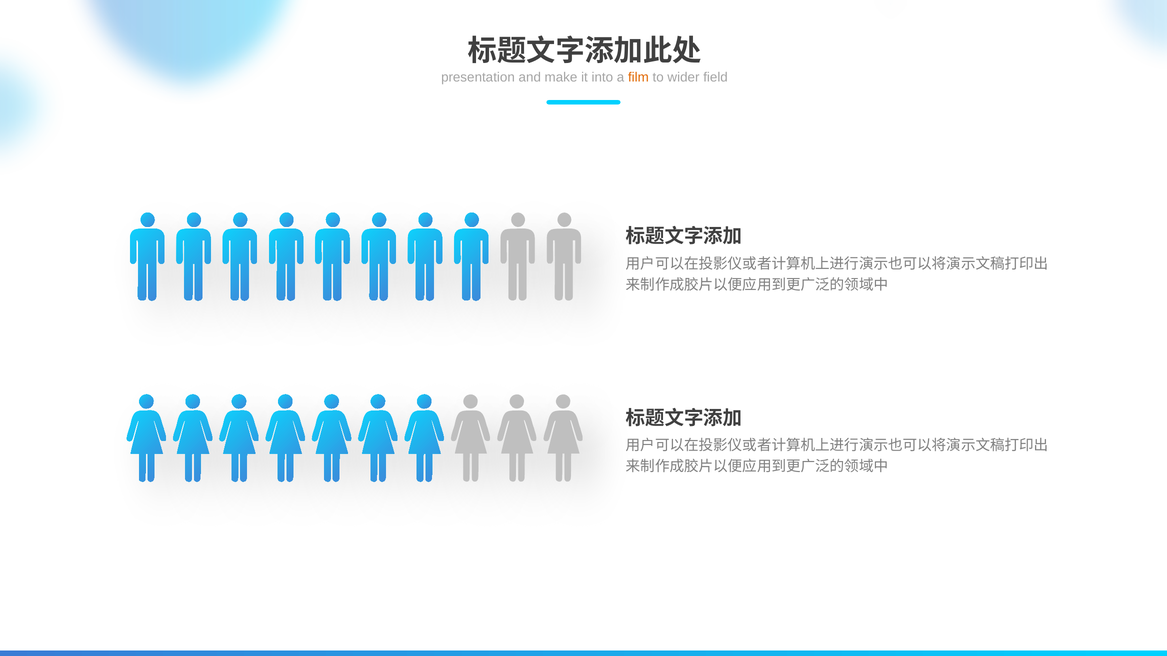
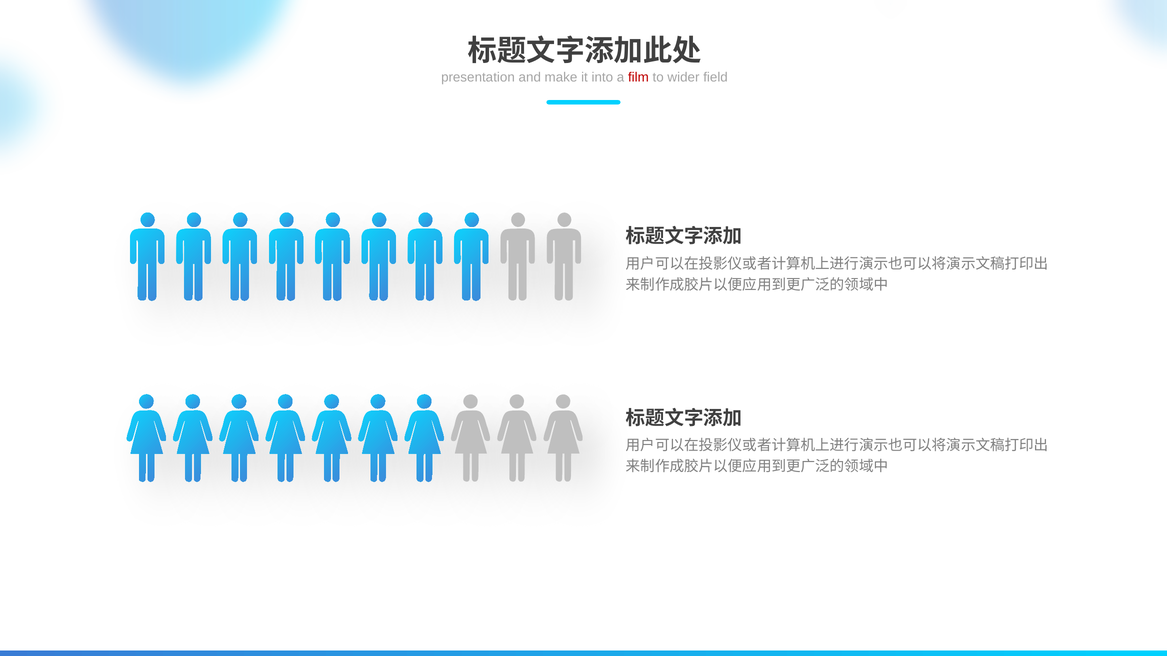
film colour: orange -> red
